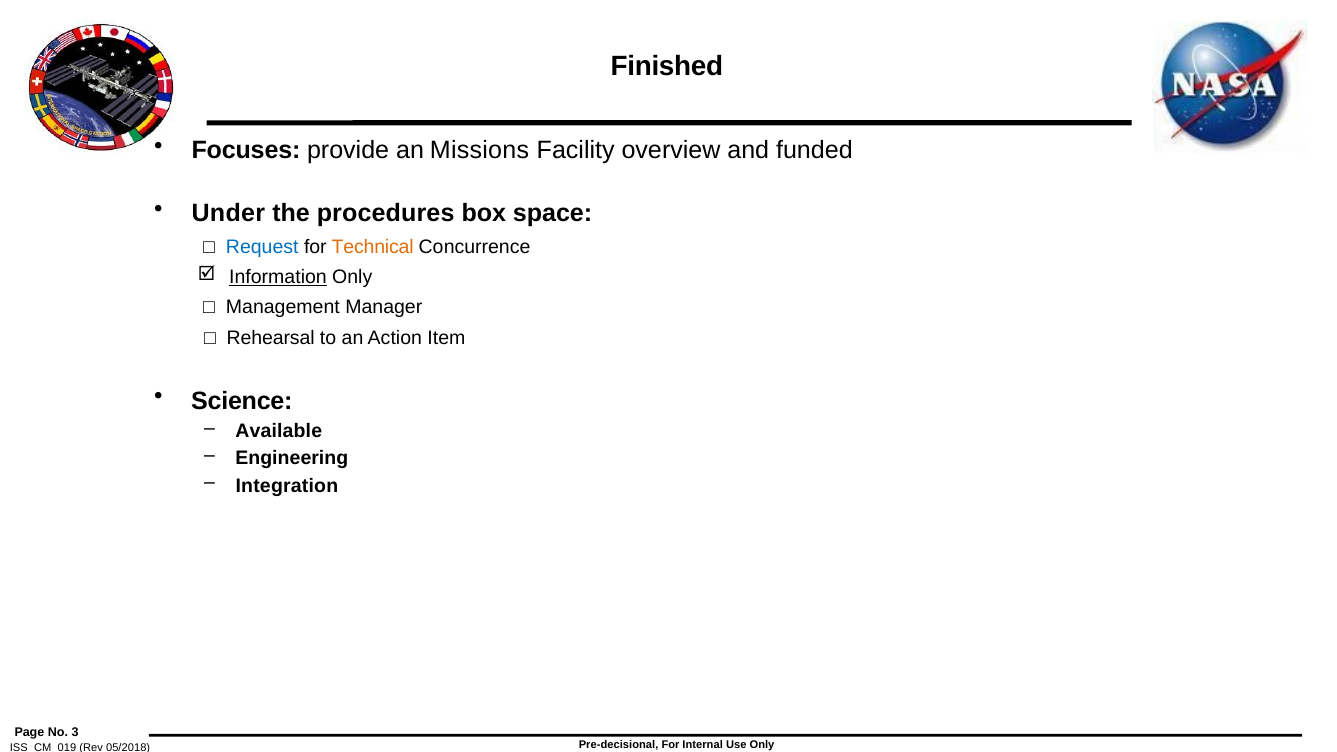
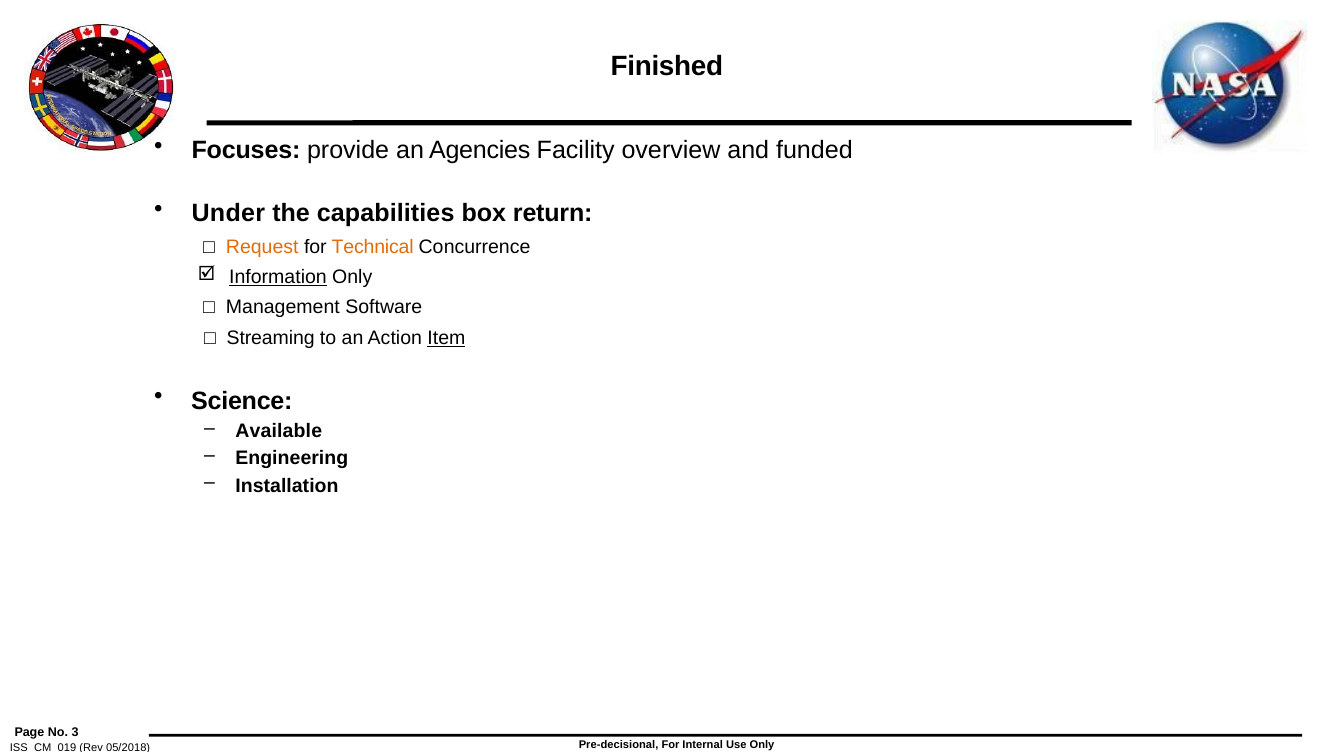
Missions: Missions -> Agencies
procedures: procedures -> capabilities
space: space -> return
Request colour: blue -> orange
Manager: Manager -> Software
Rehearsal: Rehearsal -> Streaming
Item underline: none -> present
Integration: Integration -> Installation
